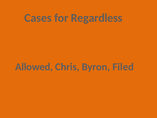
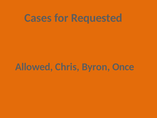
Regardless: Regardless -> Requested
Filed: Filed -> Once
